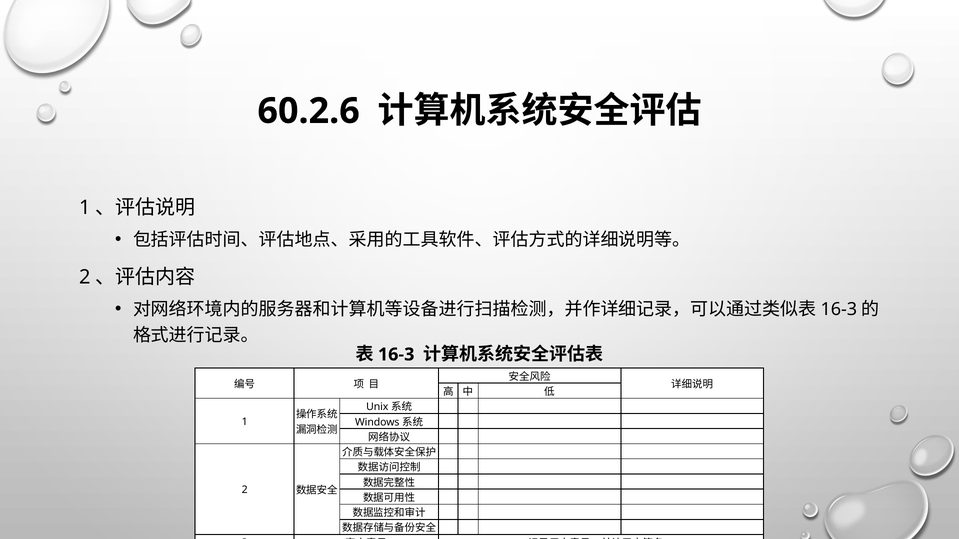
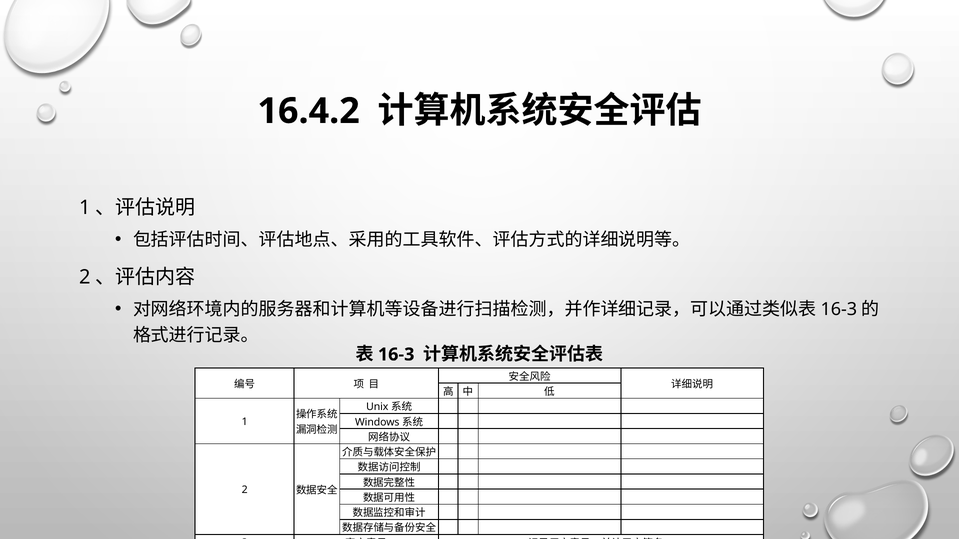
60.2.6: 60.2.6 -> 16.4.2
